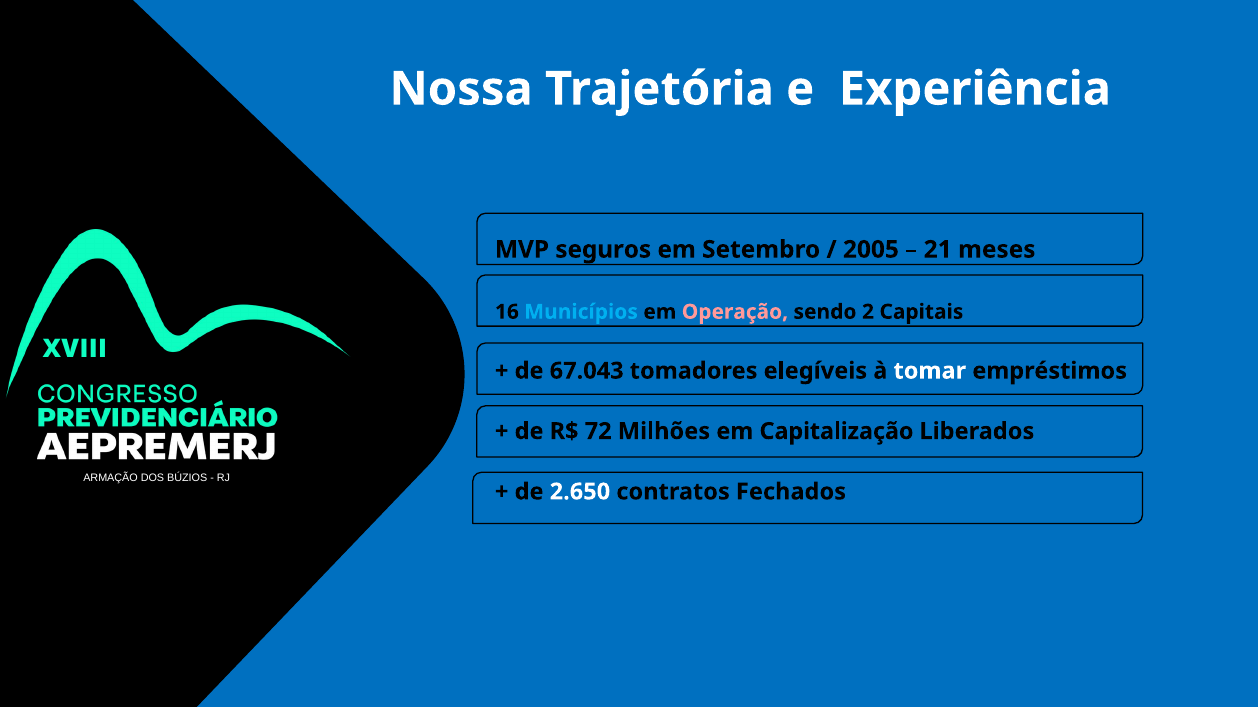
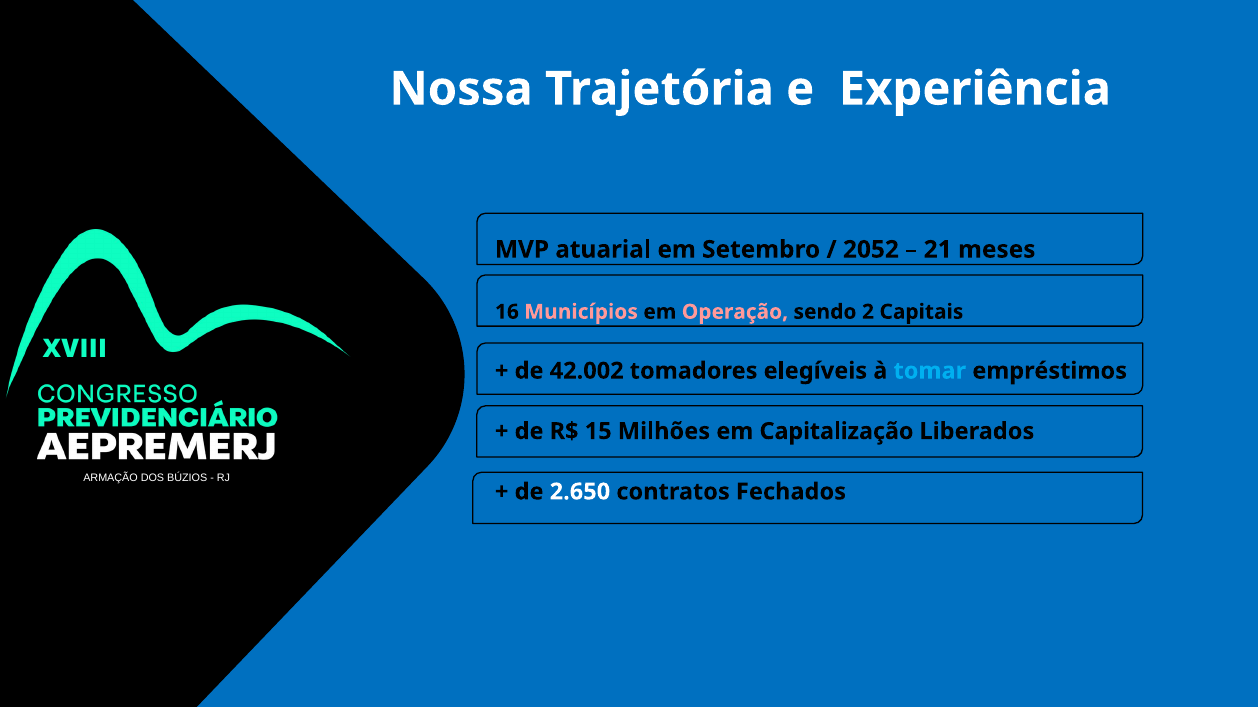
seguros: seguros -> atuarial
2005: 2005 -> 2052
Municípios colour: light blue -> pink
67.043: 67.043 -> 42.002
tomar colour: white -> light blue
72: 72 -> 15
